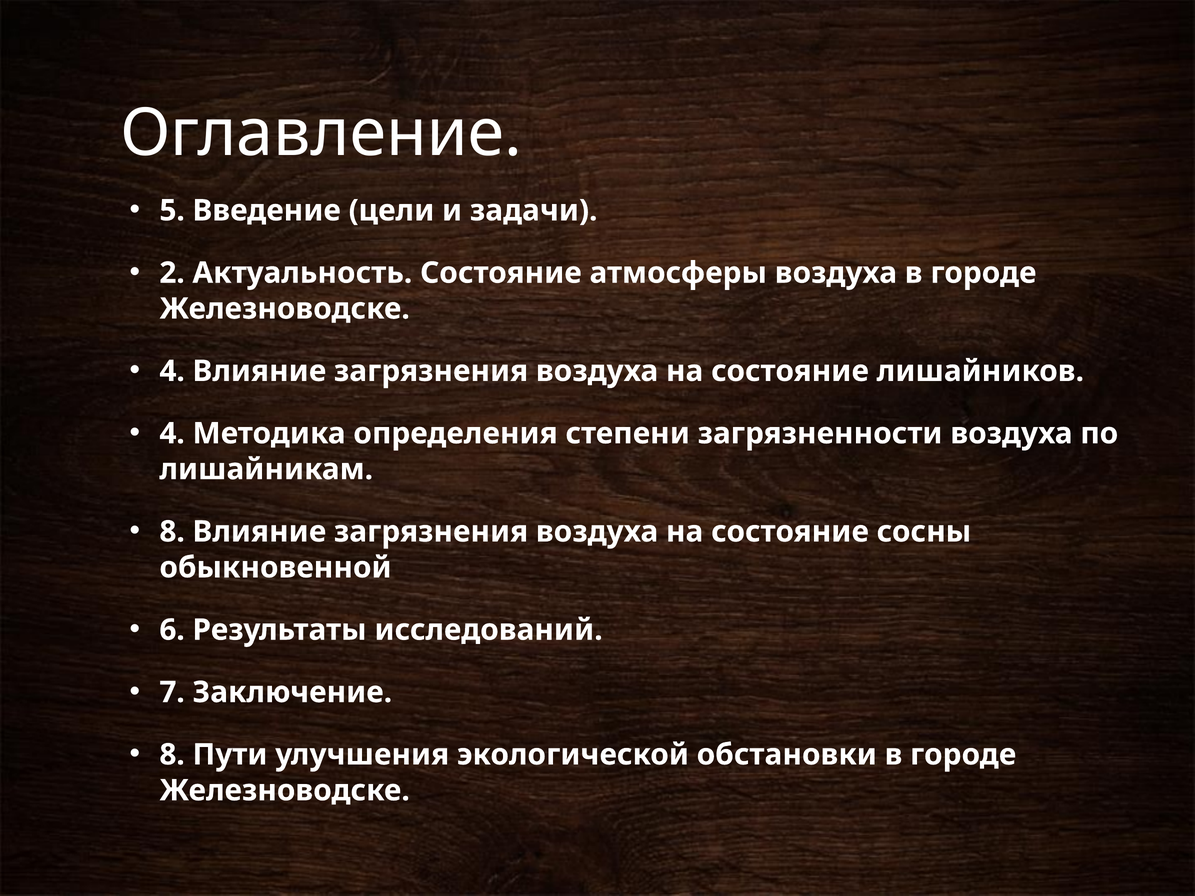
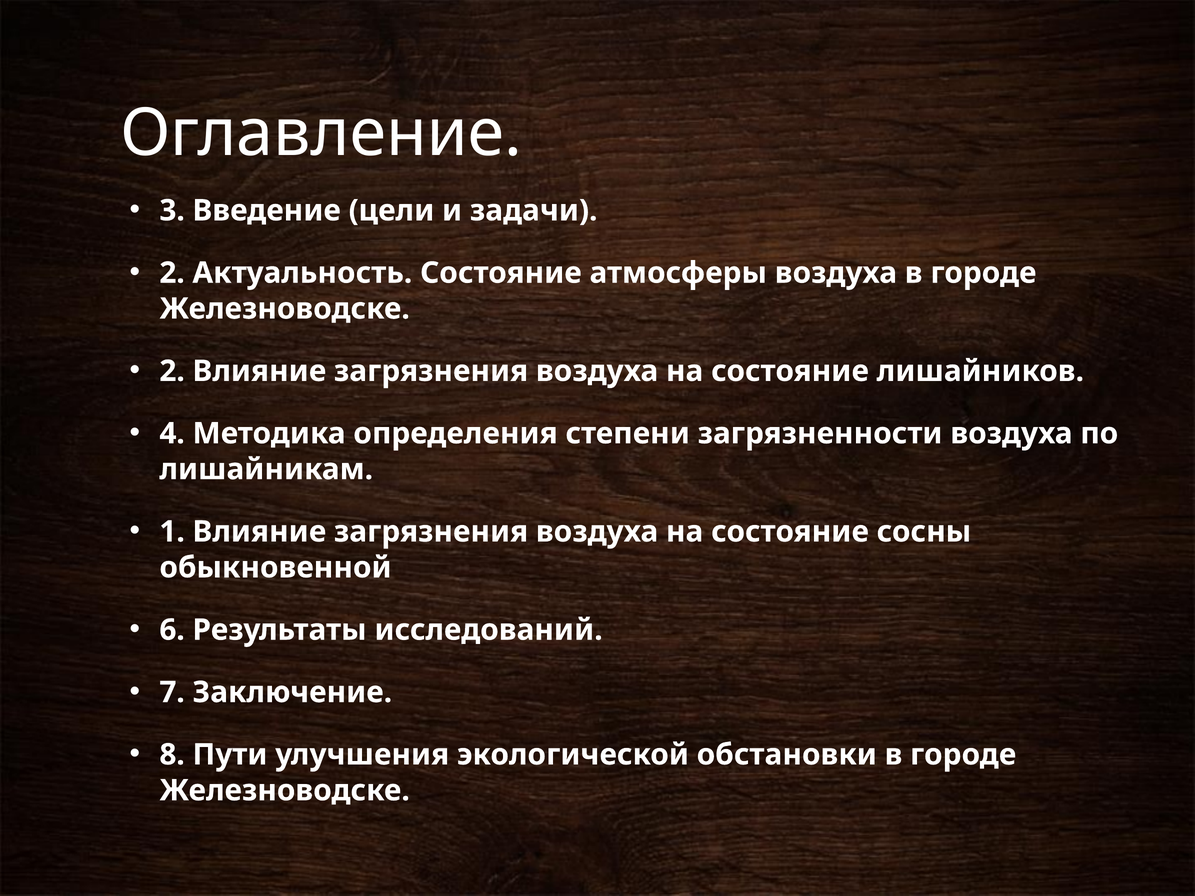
5: 5 -> 3
4 at (172, 371): 4 -> 2
8 at (172, 532): 8 -> 1
